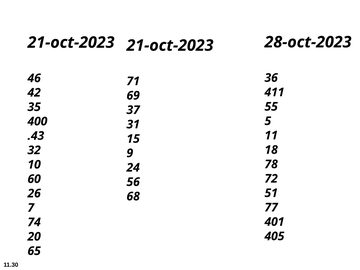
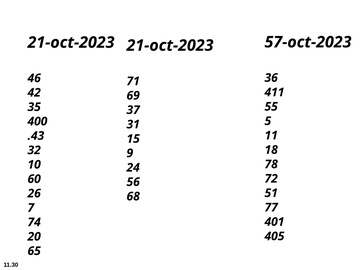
28-oct-2023: 28-oct-2023 -> 57-oct-2023
